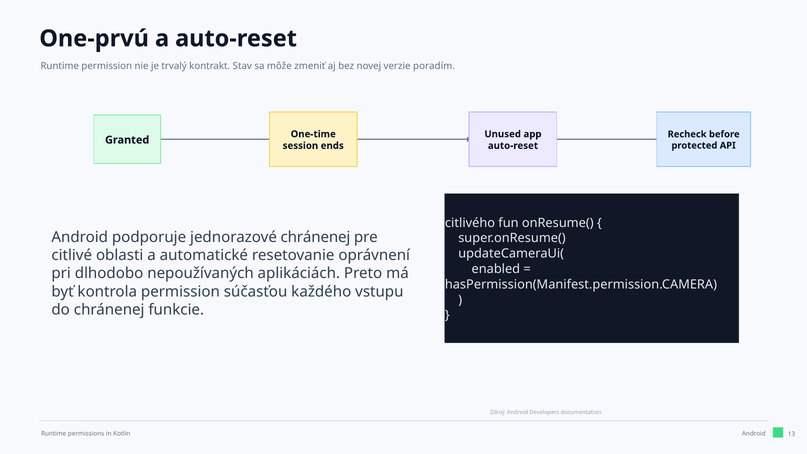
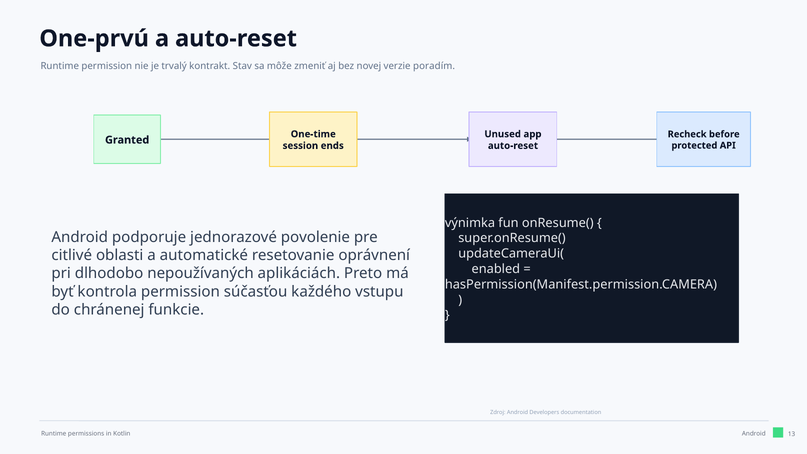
citlivého: citlivého -> výnimka
jednorazové chránenej: chránenej -> povolenie
